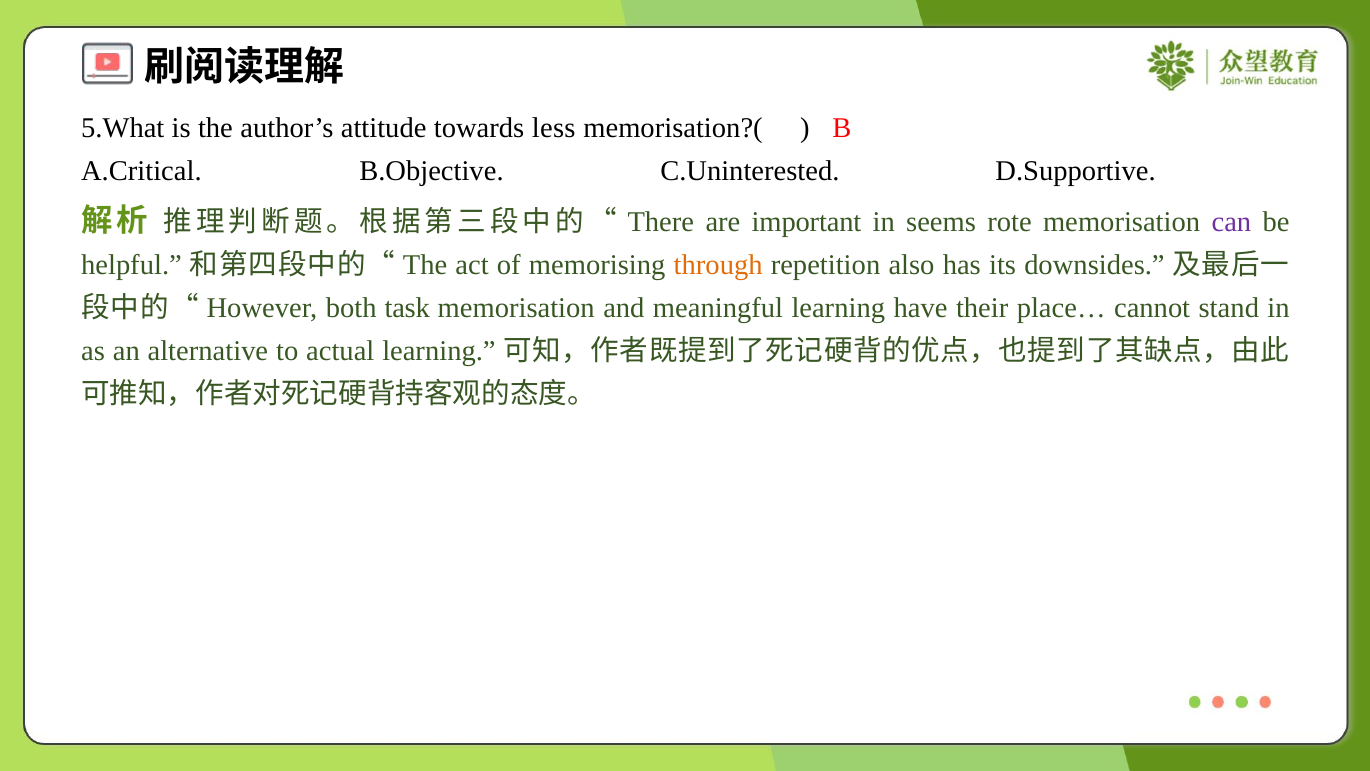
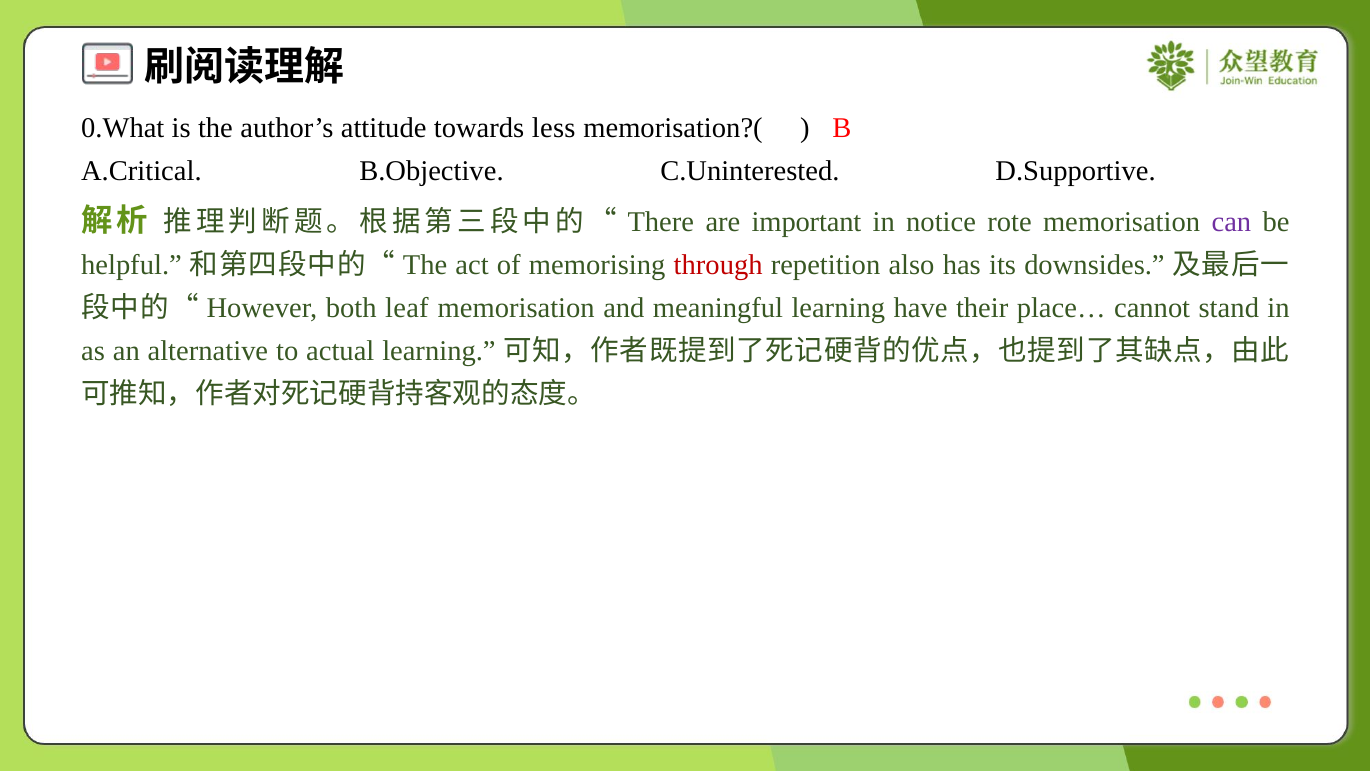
5.What: 5.What -> 0.What
seems: seems -> notice
through colour: orange -> red
task: task -> leaf
